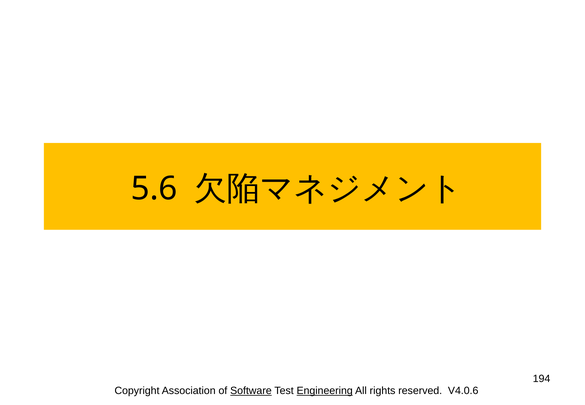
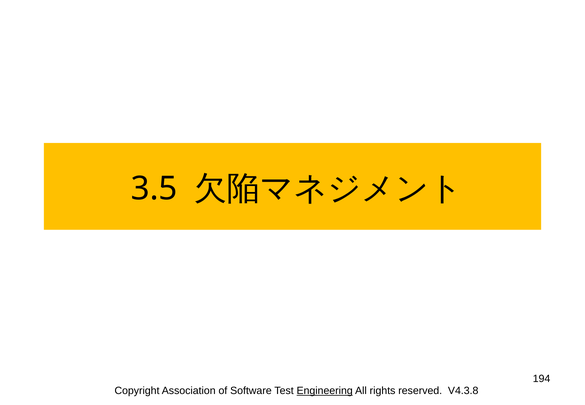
5.6: 5.6 -> 3.5
Software underline: present -> none
V4.0.6: V4.0.6 -> V4.3.8
